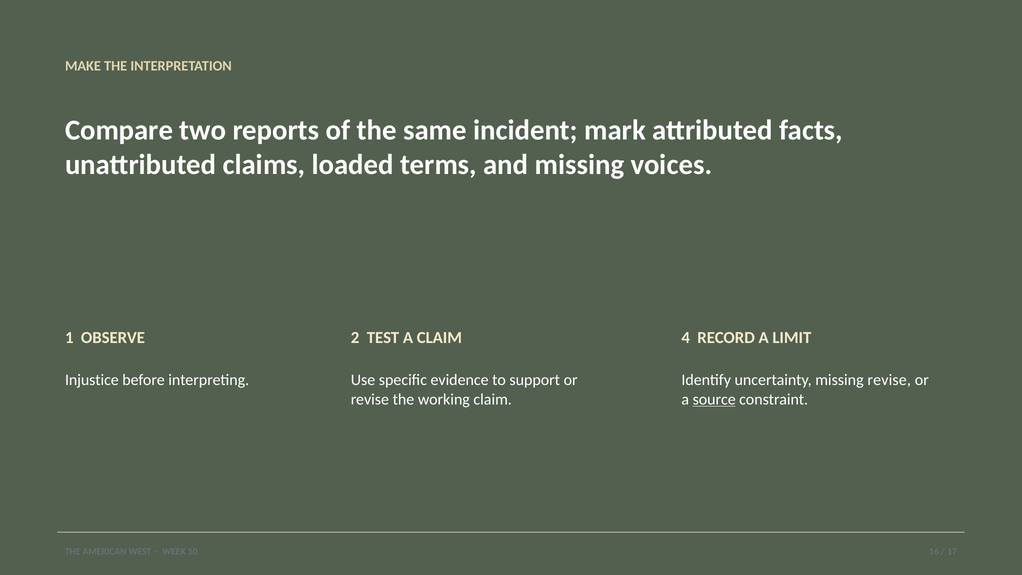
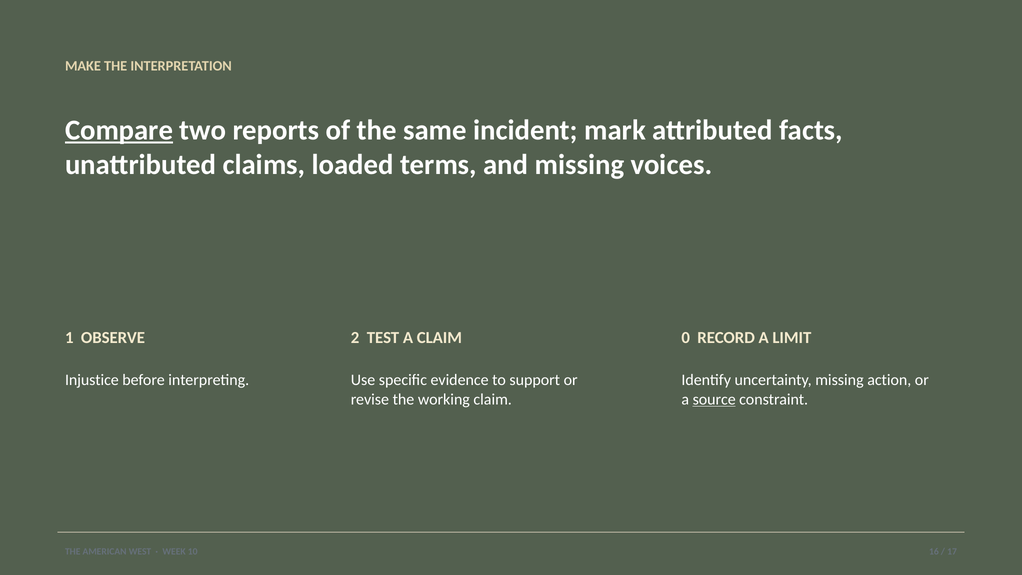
Compare underline: none -> present
4: 4 -> 0
missing revise: revise -> action
